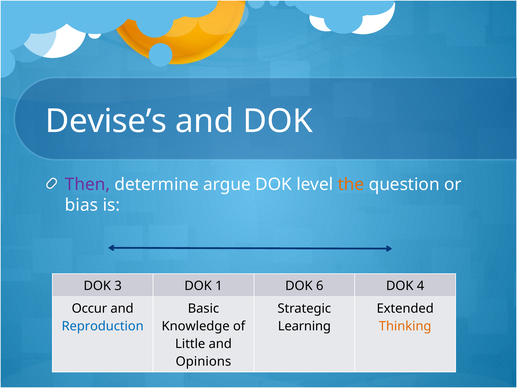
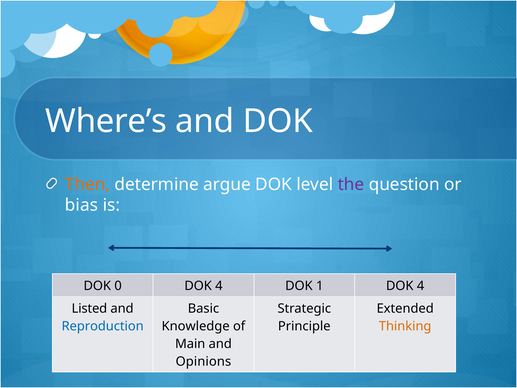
Devise’s: Devise’s -> Where’s
Then colour: purple -> orange
the colour: orange -> purple
3: 3 -> 0
1 at (219, 286): 1 -> 4
6: 6 -> 1
Occur: Occur -> Listed
Learning: Learning -> Principle
Little: Little -> Main
